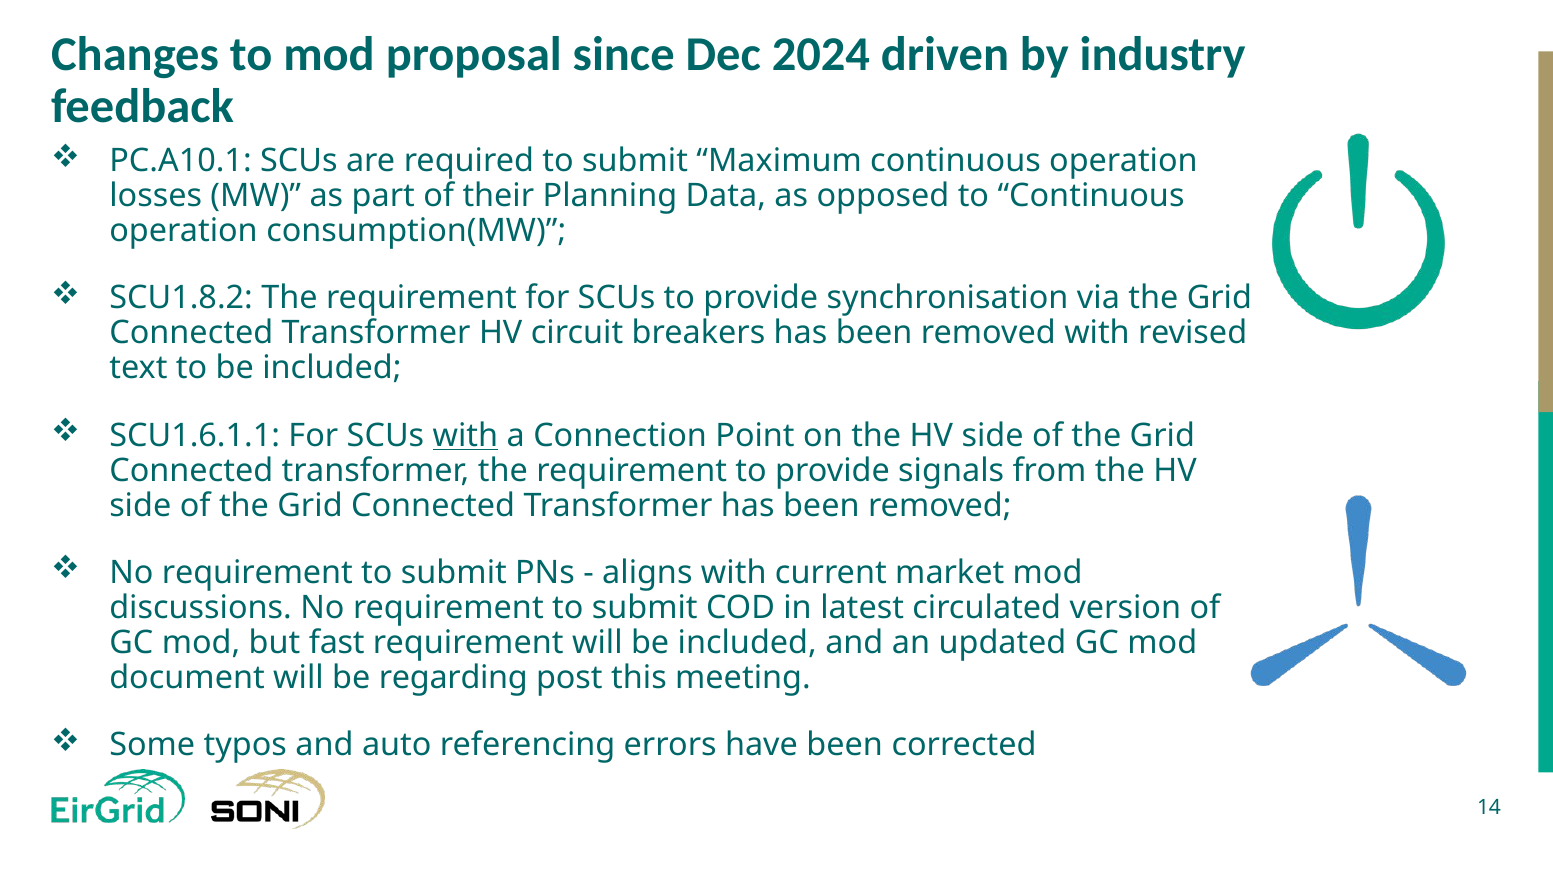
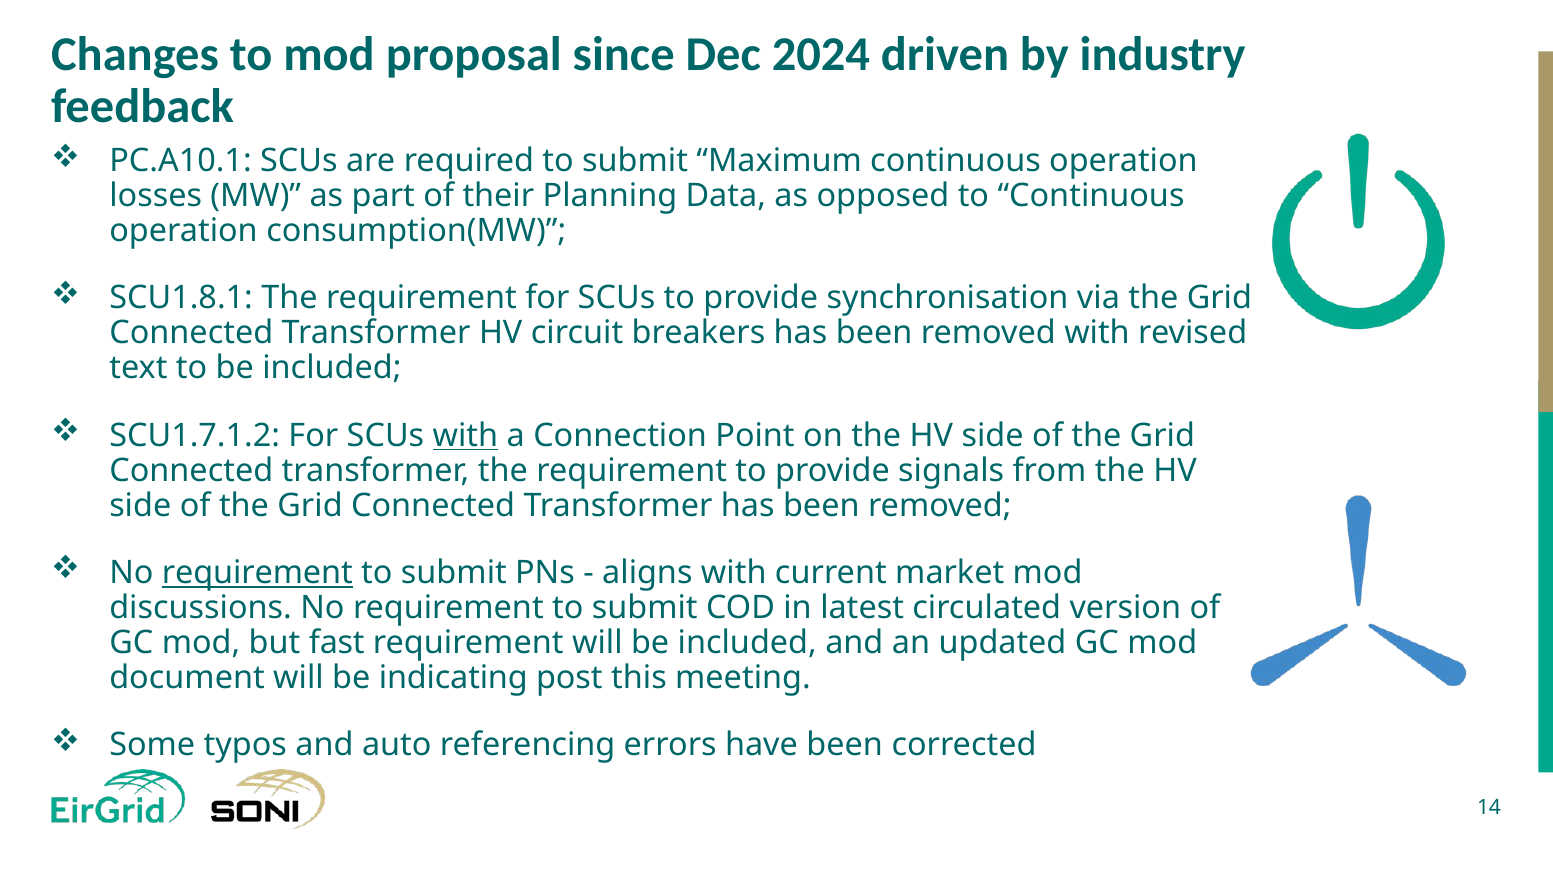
SCU1.8.2: SCU1.8.2 -> SCU1.8.1
SCU1.6.1.1: SCU1.6.1.1 -> SCU1.7.1.2
requirement at (257, 573) underline: none -> present
regarding: regarding -> indicating
